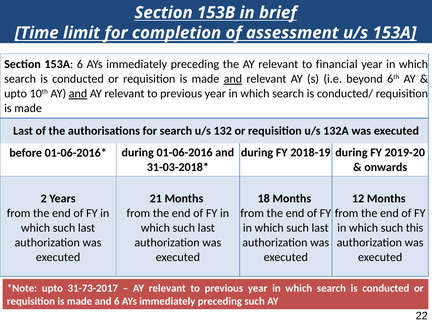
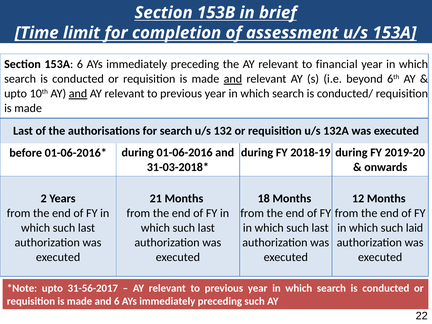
this: this -> laid
31-73-2017: 31-73-2017 -> 31-56-2017
